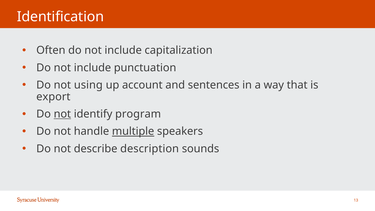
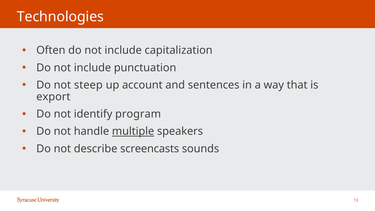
Identification: Identification -> Technologies
using: using -> steep
not at (62, 114) underline: present -> none
description: description -> screencasts
